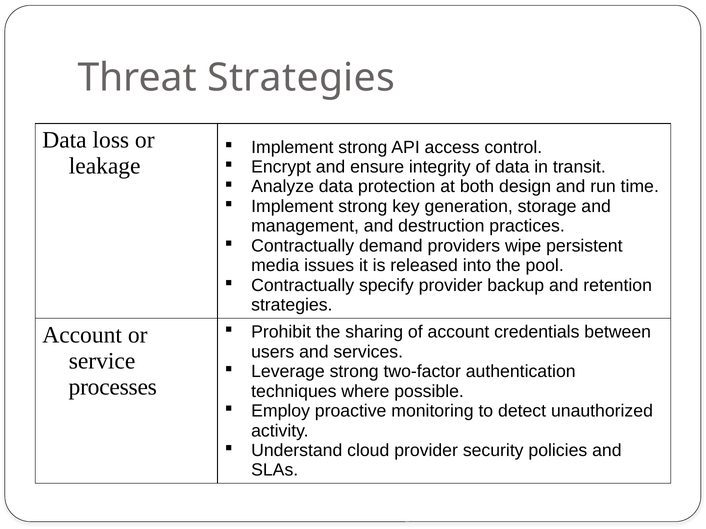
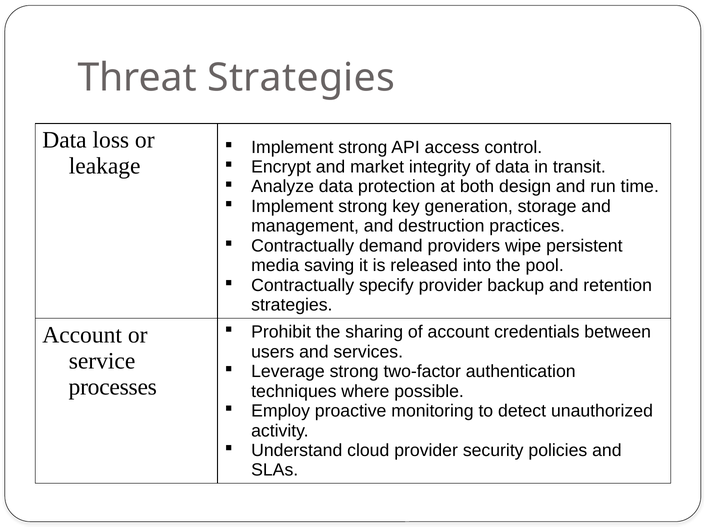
ensure: ensure -> market
issues: issues -> saving
